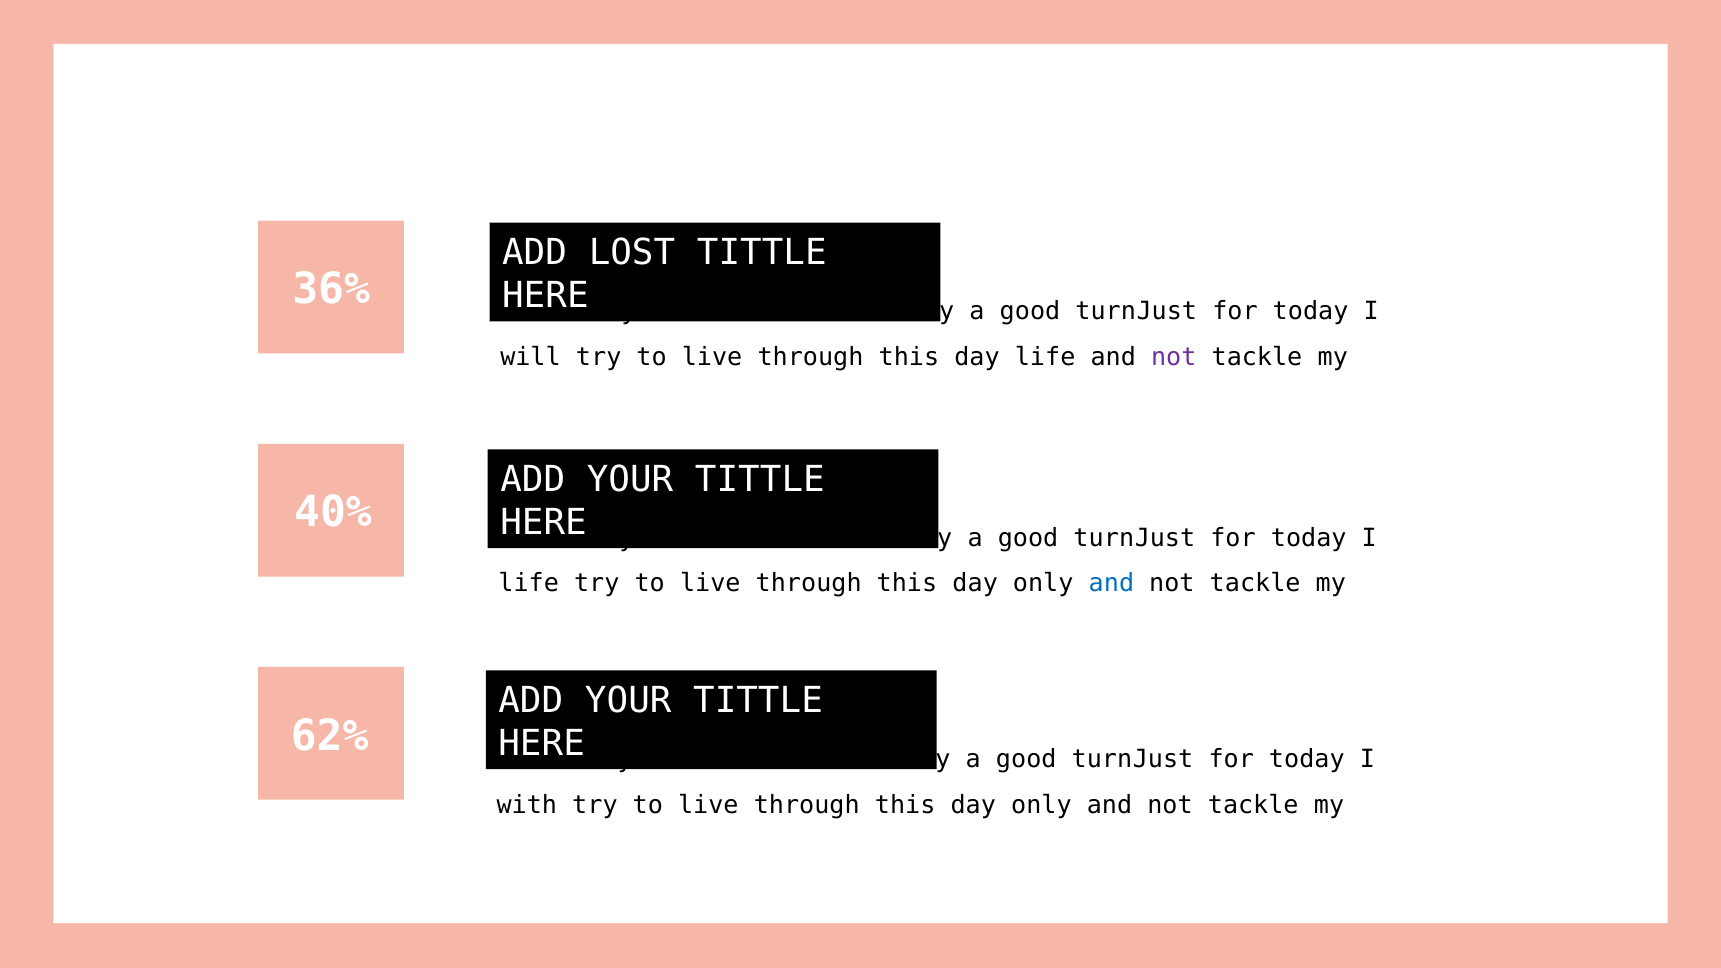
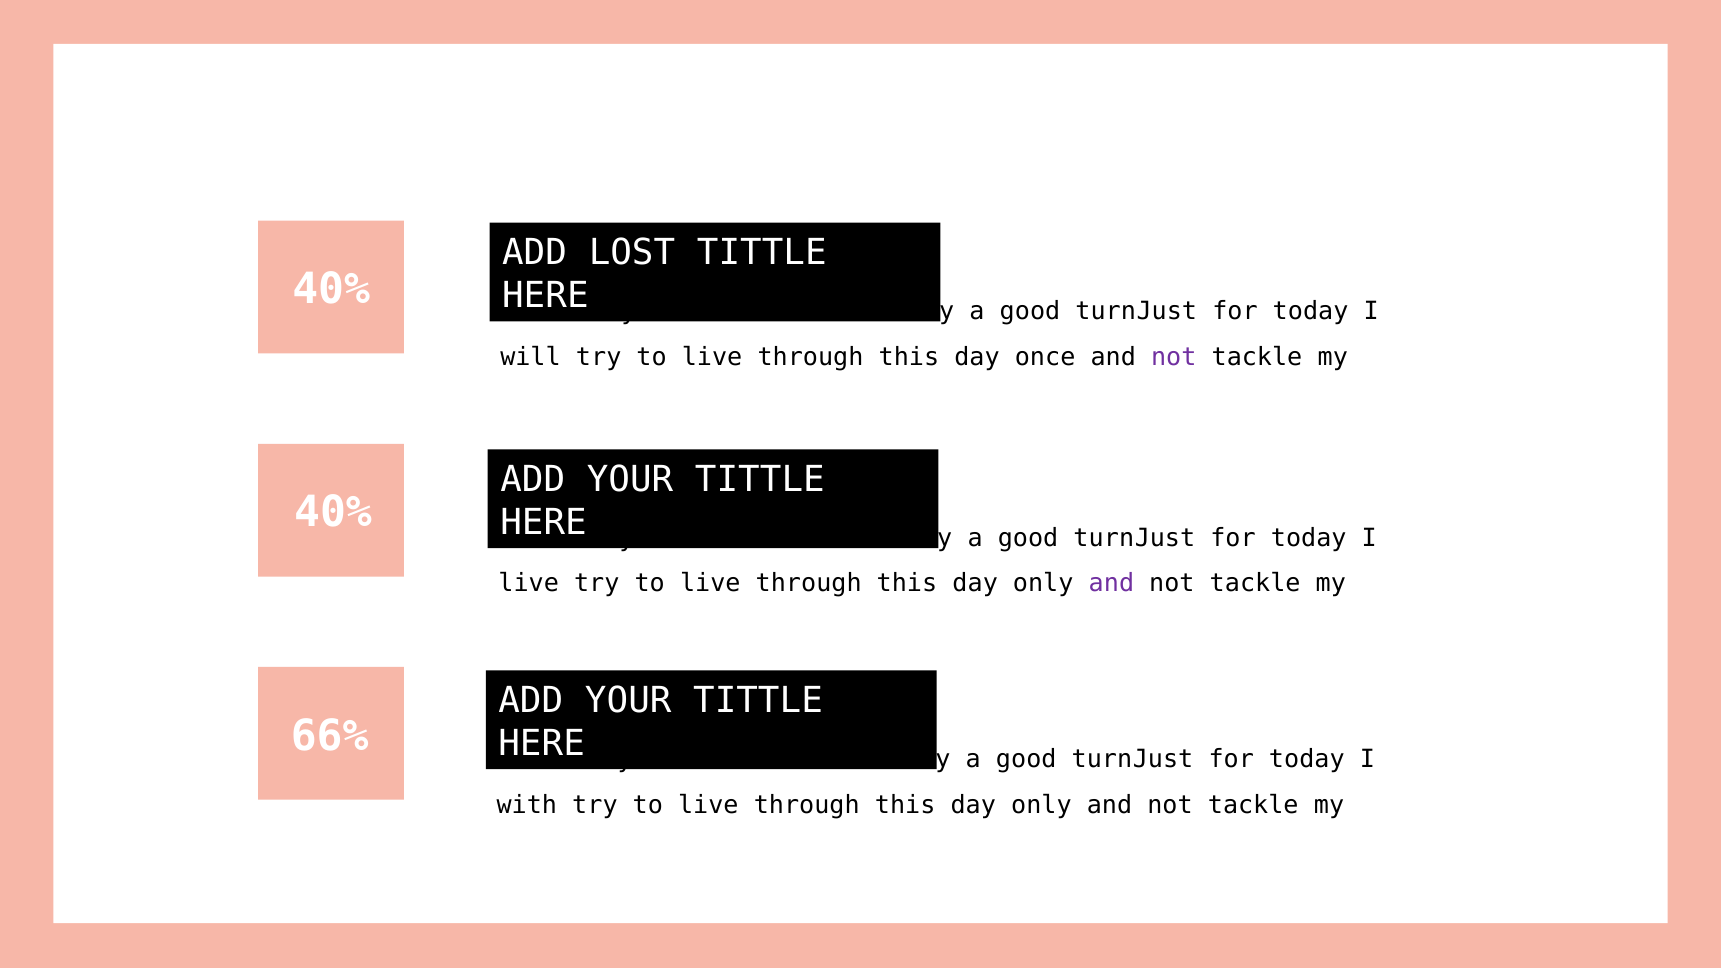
36% at (331, 290): 36% -> 40%
day life: life -> once
life at (529, 584): life -> live
and at (1111, 584) colour: blue -> purple
62%: 62% -> 66%
